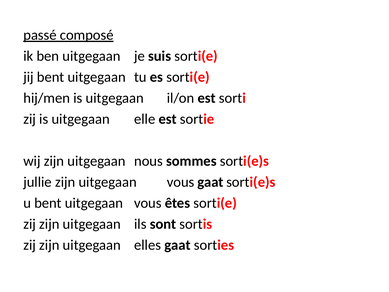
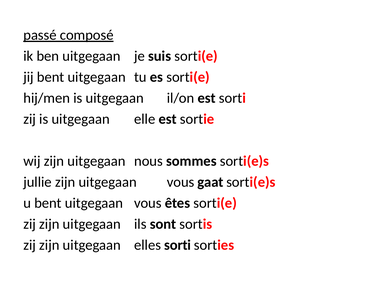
elles gaat: gaat -> sorti
